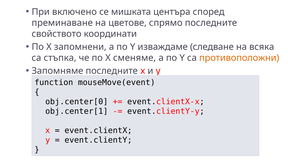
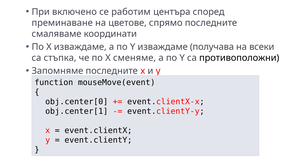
мишката: мишката -> работим
свойството: свойството -> смаляваме
X запомнени: запомнени -> изваждаме
следване: следване -> получава
всяка: всяка -> всеки
противоположни colour: orange -> black
